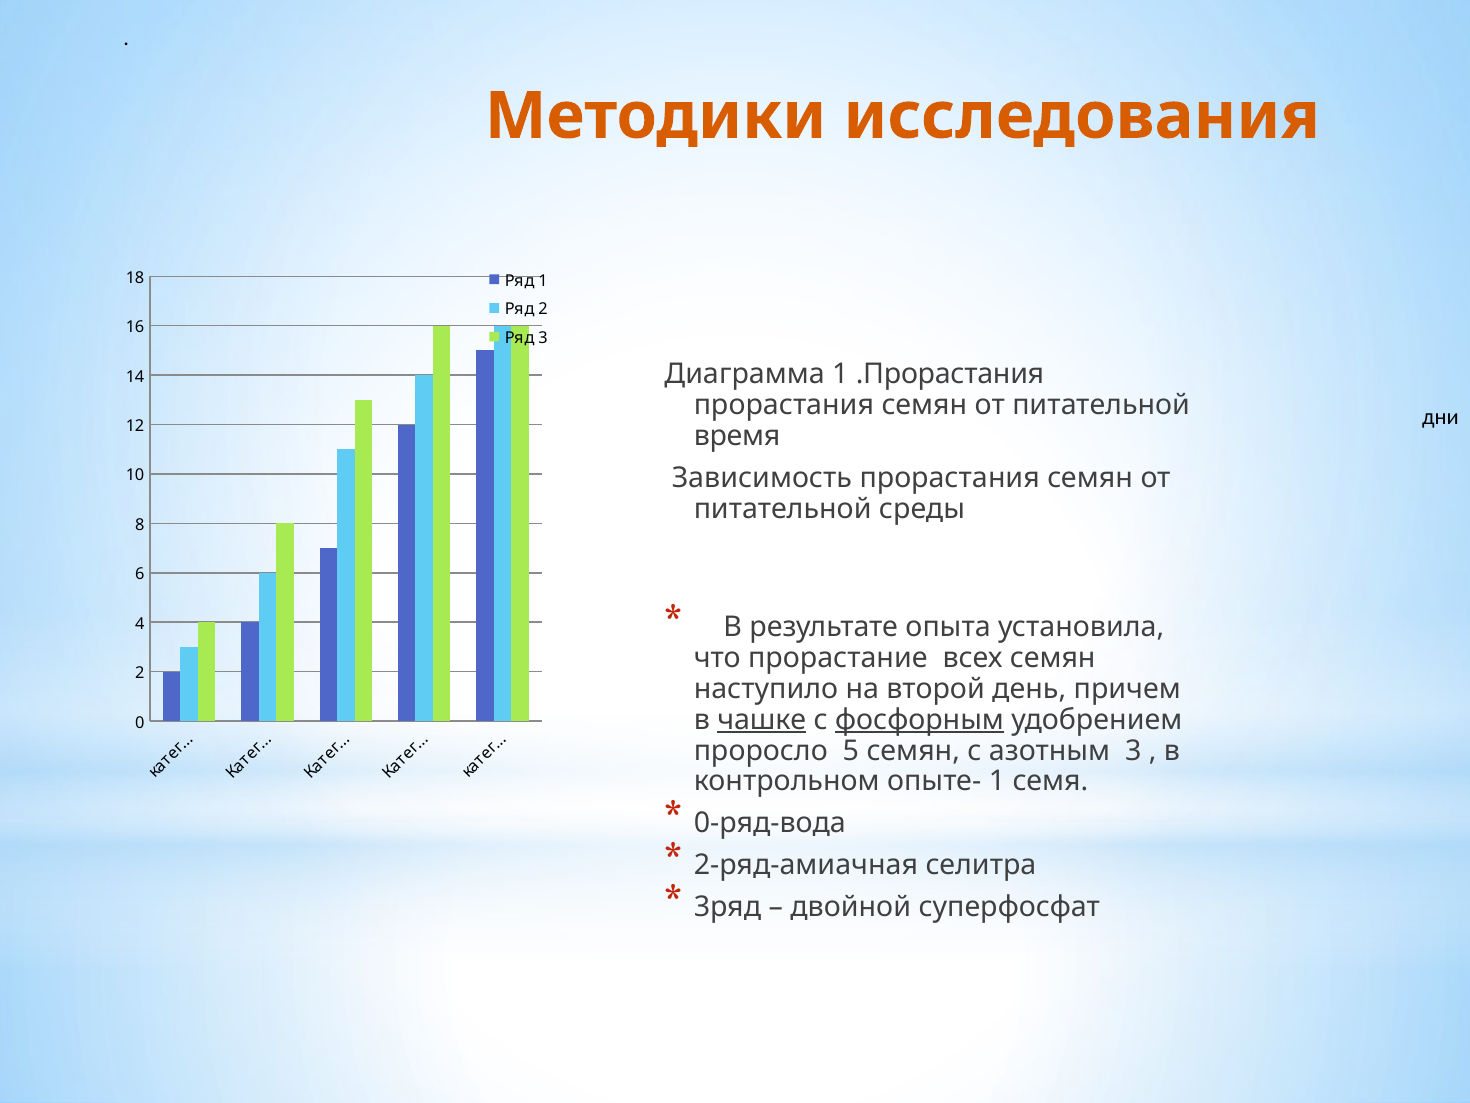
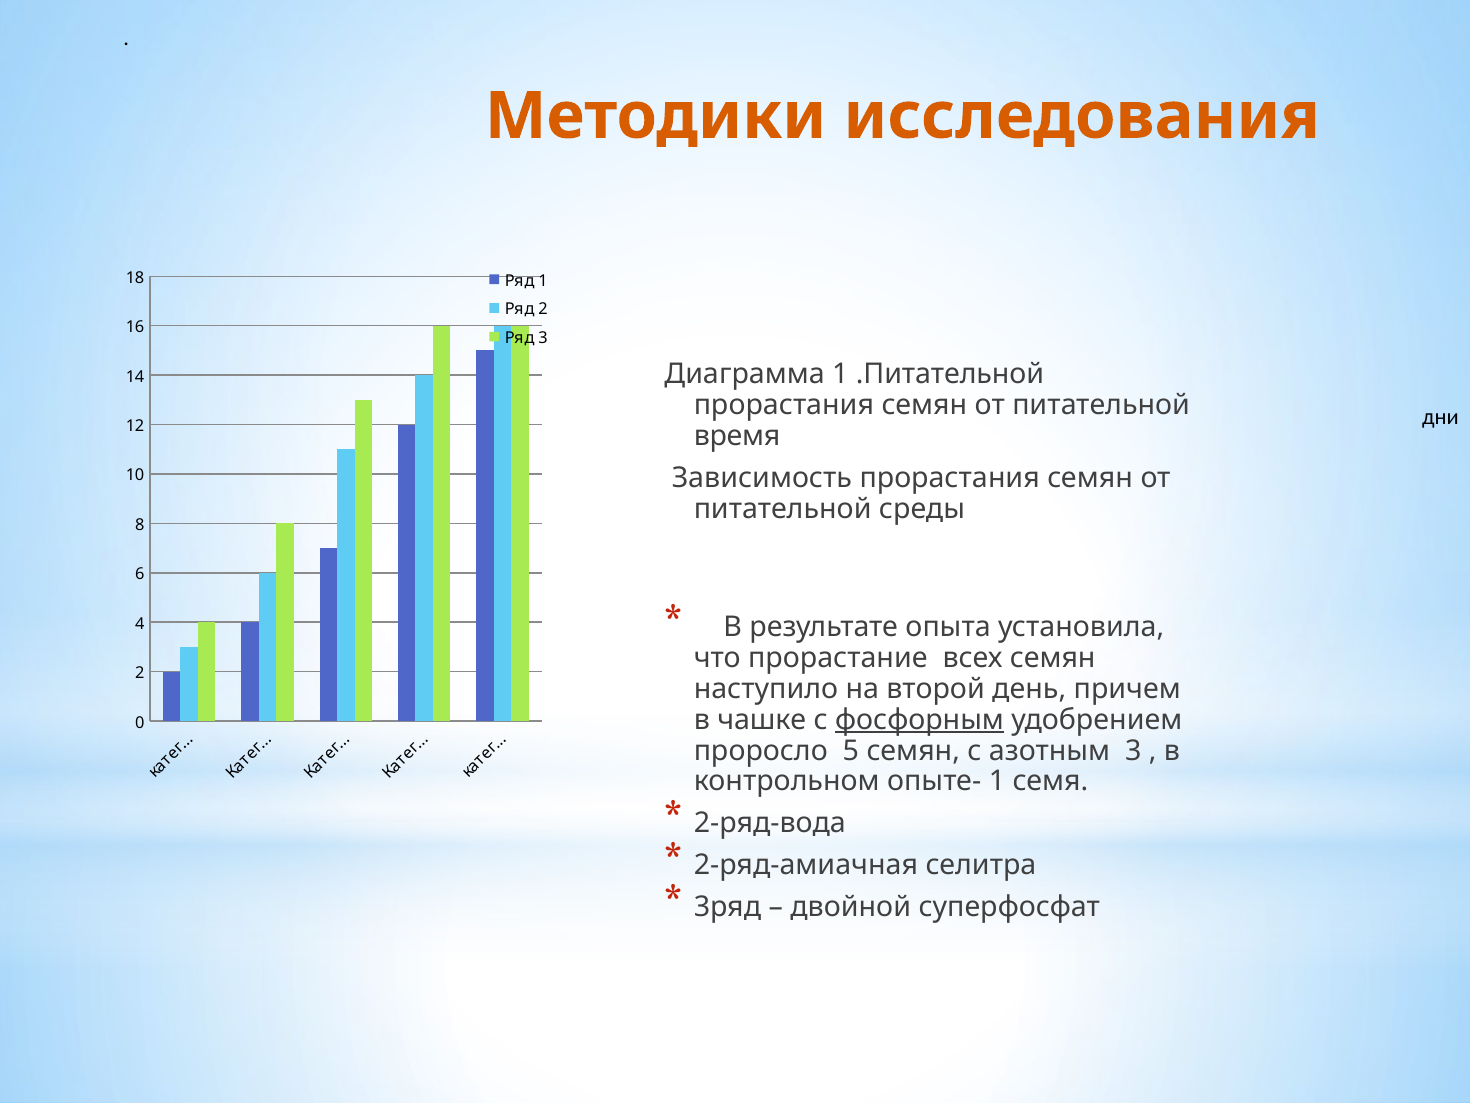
.Прорастания: .Прорастания -> .Питательной
чашке underline: present -> none
0-ряд-вода: 0-ряд-вода -> 2-ряд-вода
